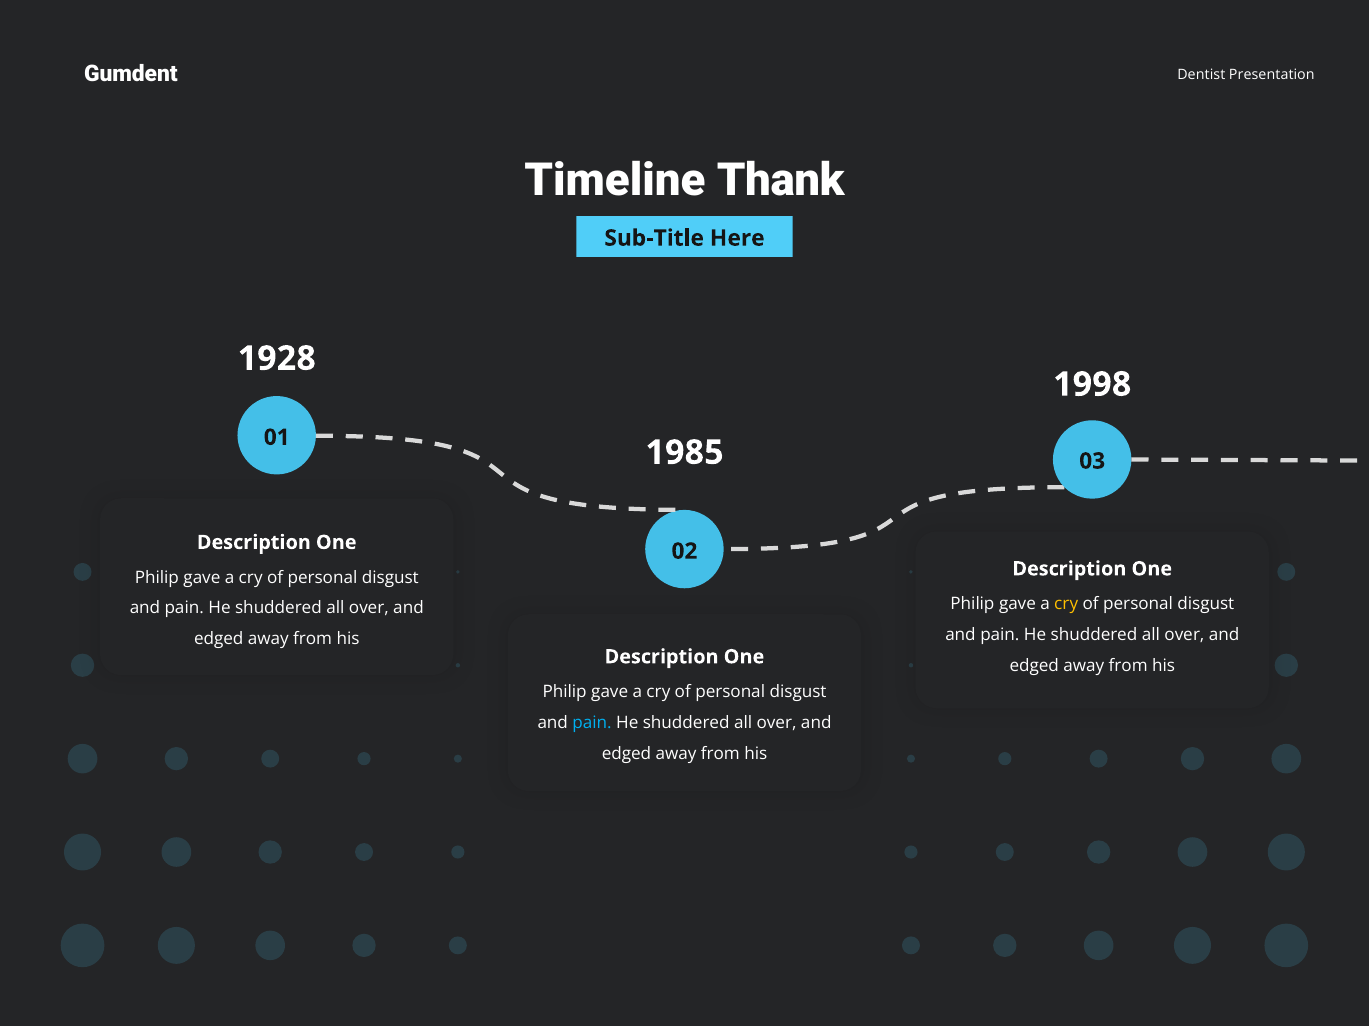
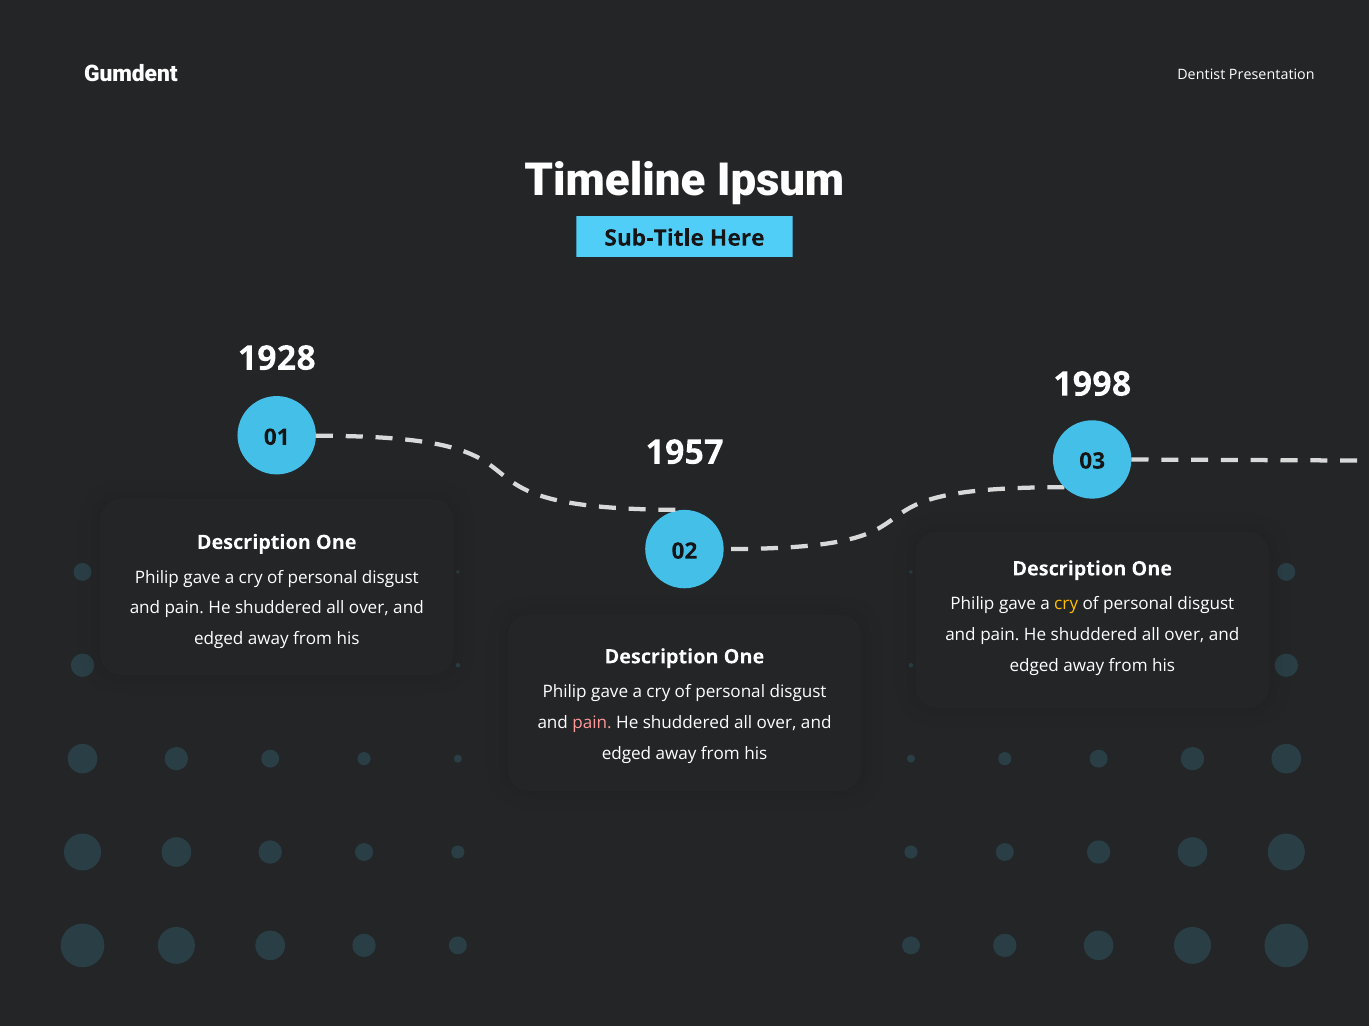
Thank: Thank -> Ipsum
1985: 1985 -> 1957
pain at (592, 723) colour: light blue -> pink
